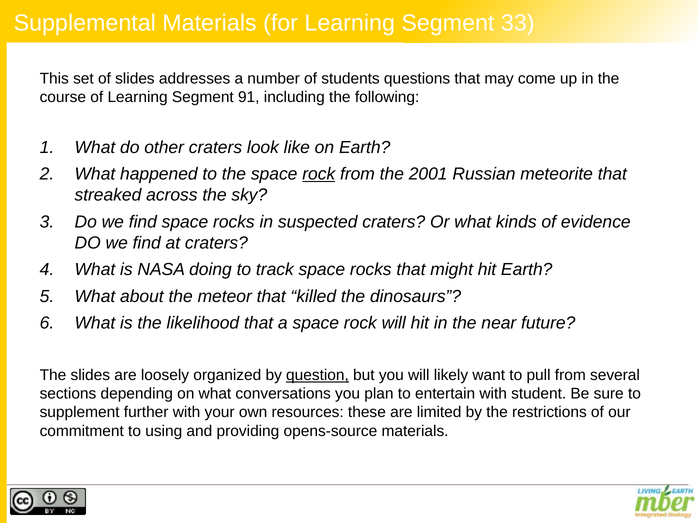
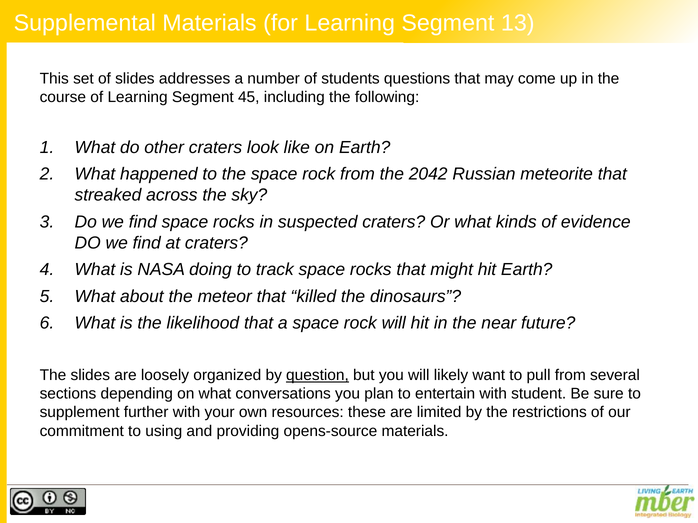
33: 33 -> 13
91: 91 -> 45
rock at (319, 174) underline: present -> none
2001: 2001 -> 2042
